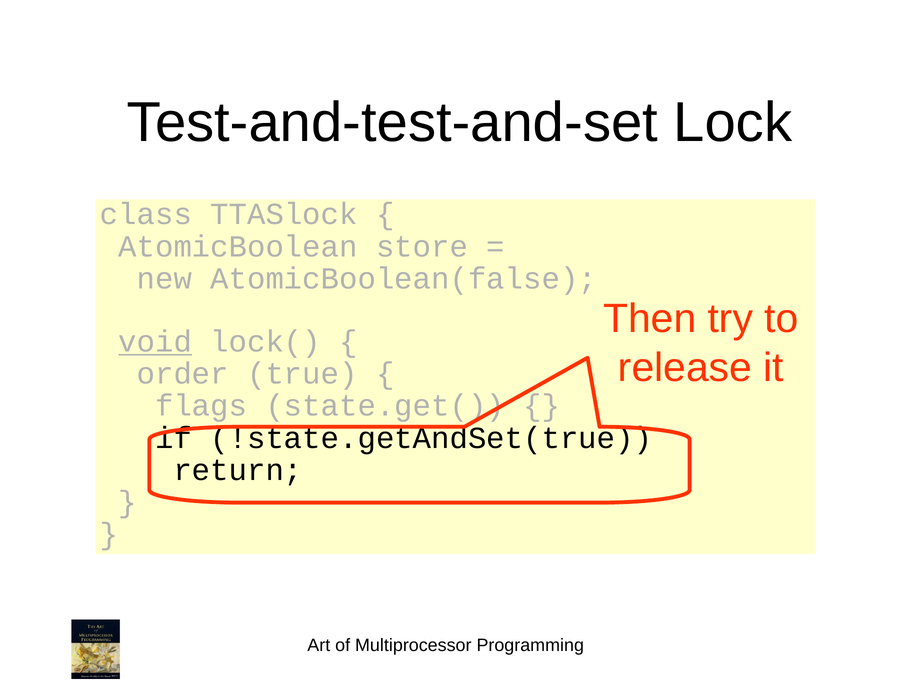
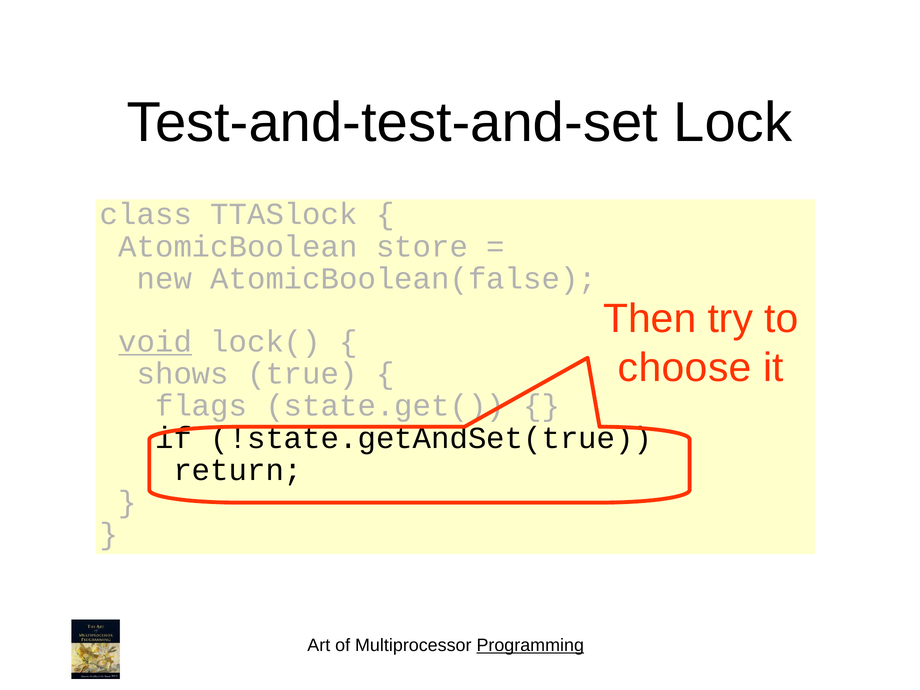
release: release -> choose
order: order -> shows
Programming underline: none -> present
